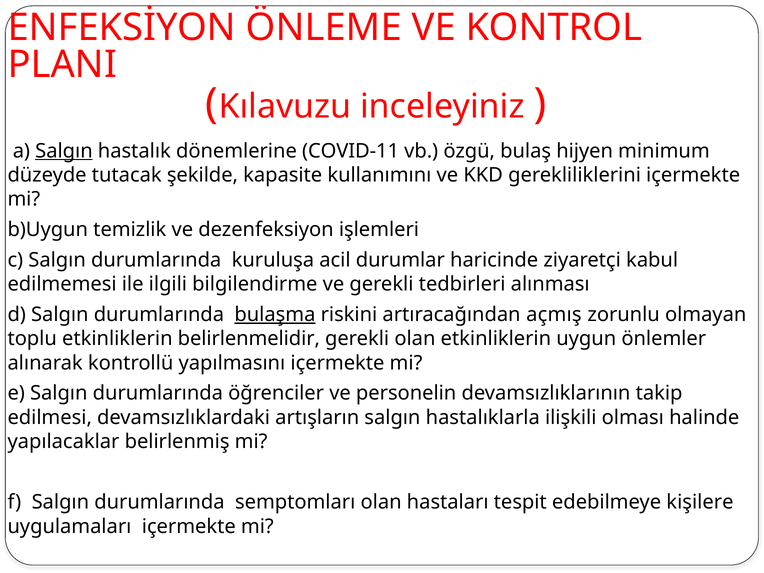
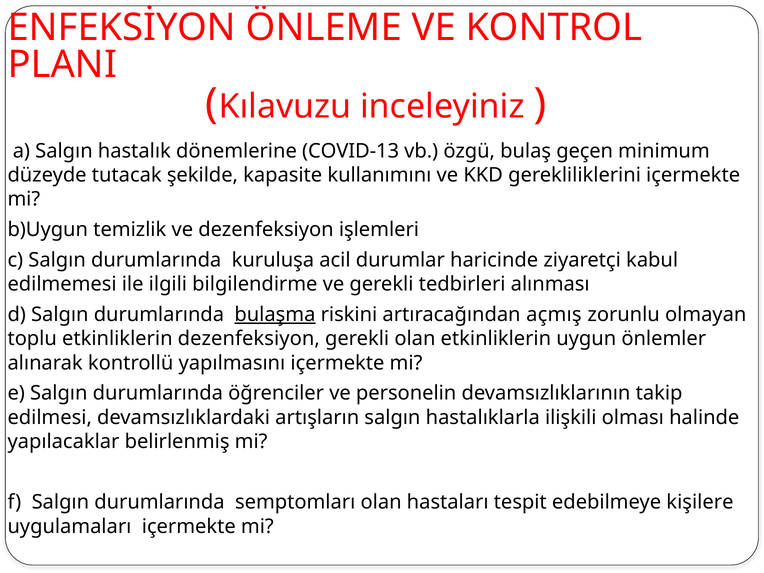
Salgın at (64, 151) underline: present -> none
COVID-11: COVID-11 -> COVID-13
hijyen: hijyen -> geçen
etkinliklerin belirlenmelidir: belirlenmelidir -> dezenfeksiyon
